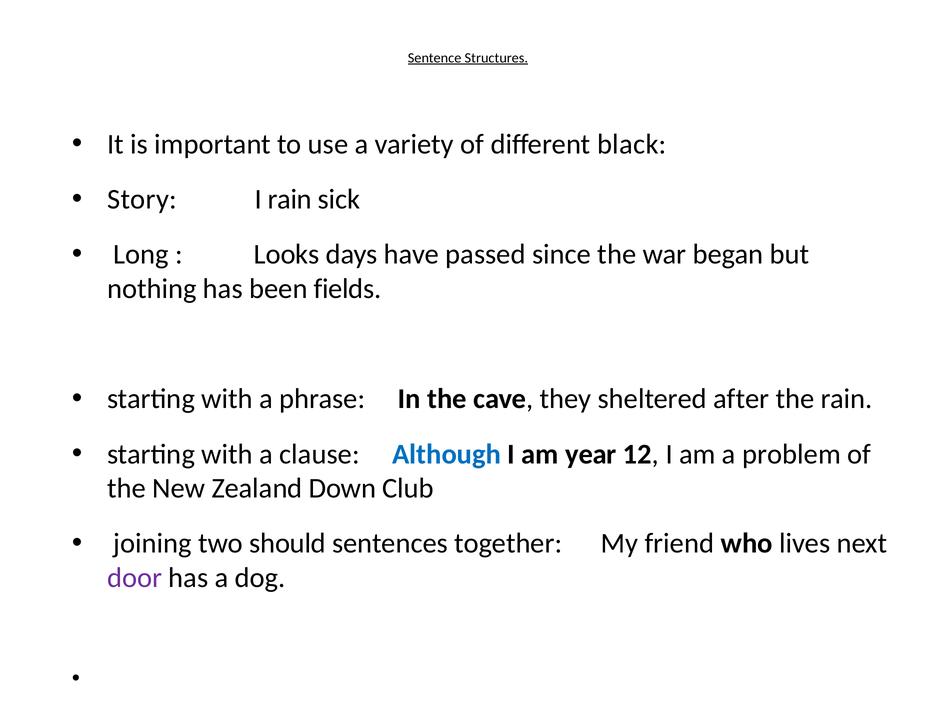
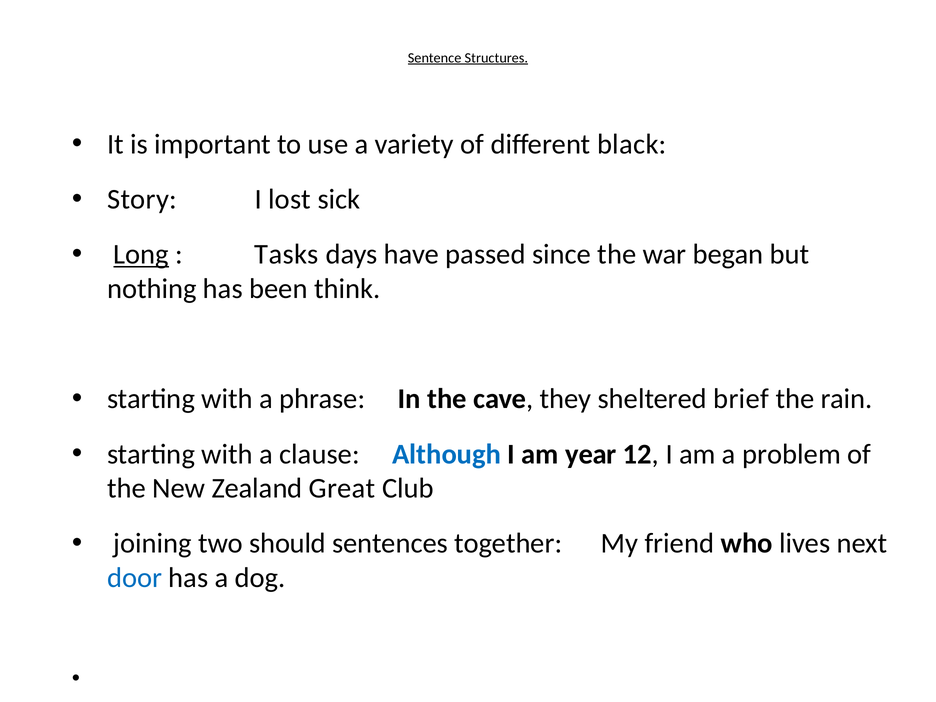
I rain: rain -> lost
Long underline: none -> present
Looks: Looks -> Tasks
fields: fields -> think
after: after -> brief
Down: Down -> Great
door colour: purple -> blue
